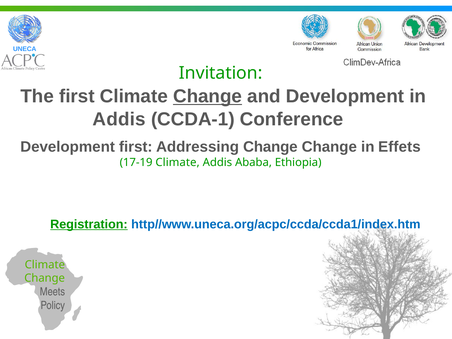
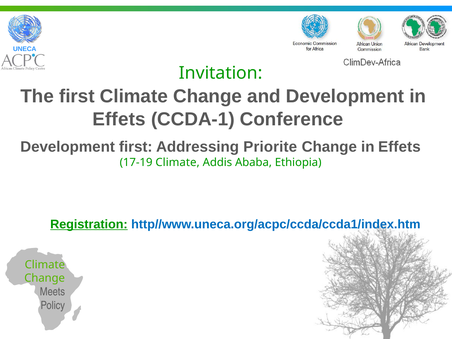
Change at (208, 96) underline: present -> none
Addis at (119, 119): Addis -> Effets
Addressing Change: Change -> Priorite
